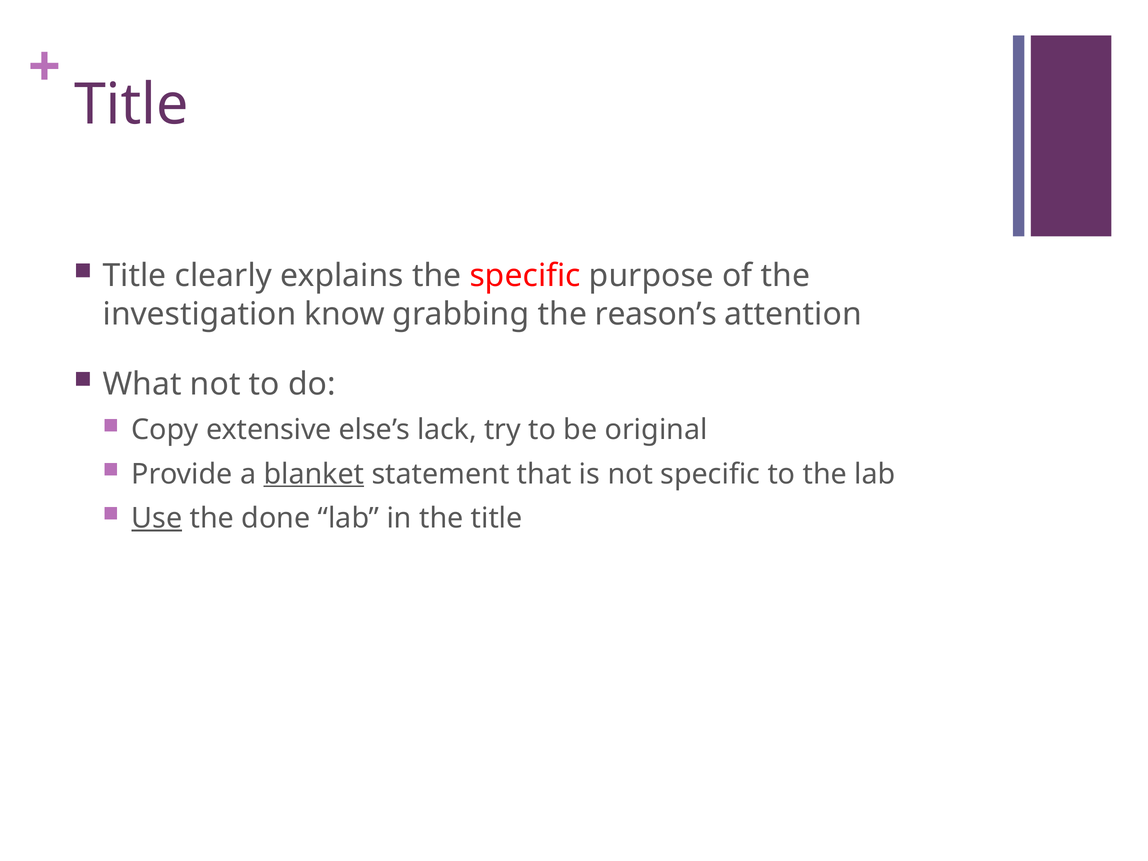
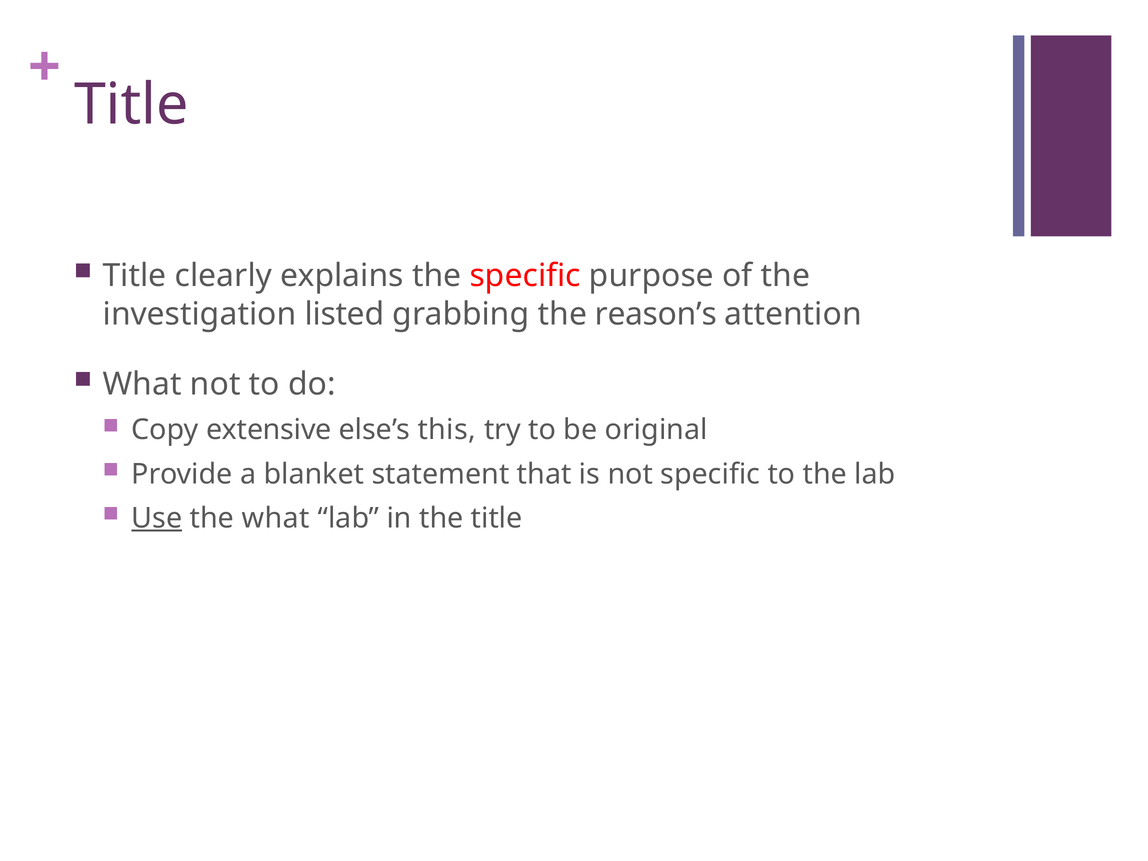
know: know -> listed
lack: lack -> this
blanket underline: present -> none
the done: done -> what
